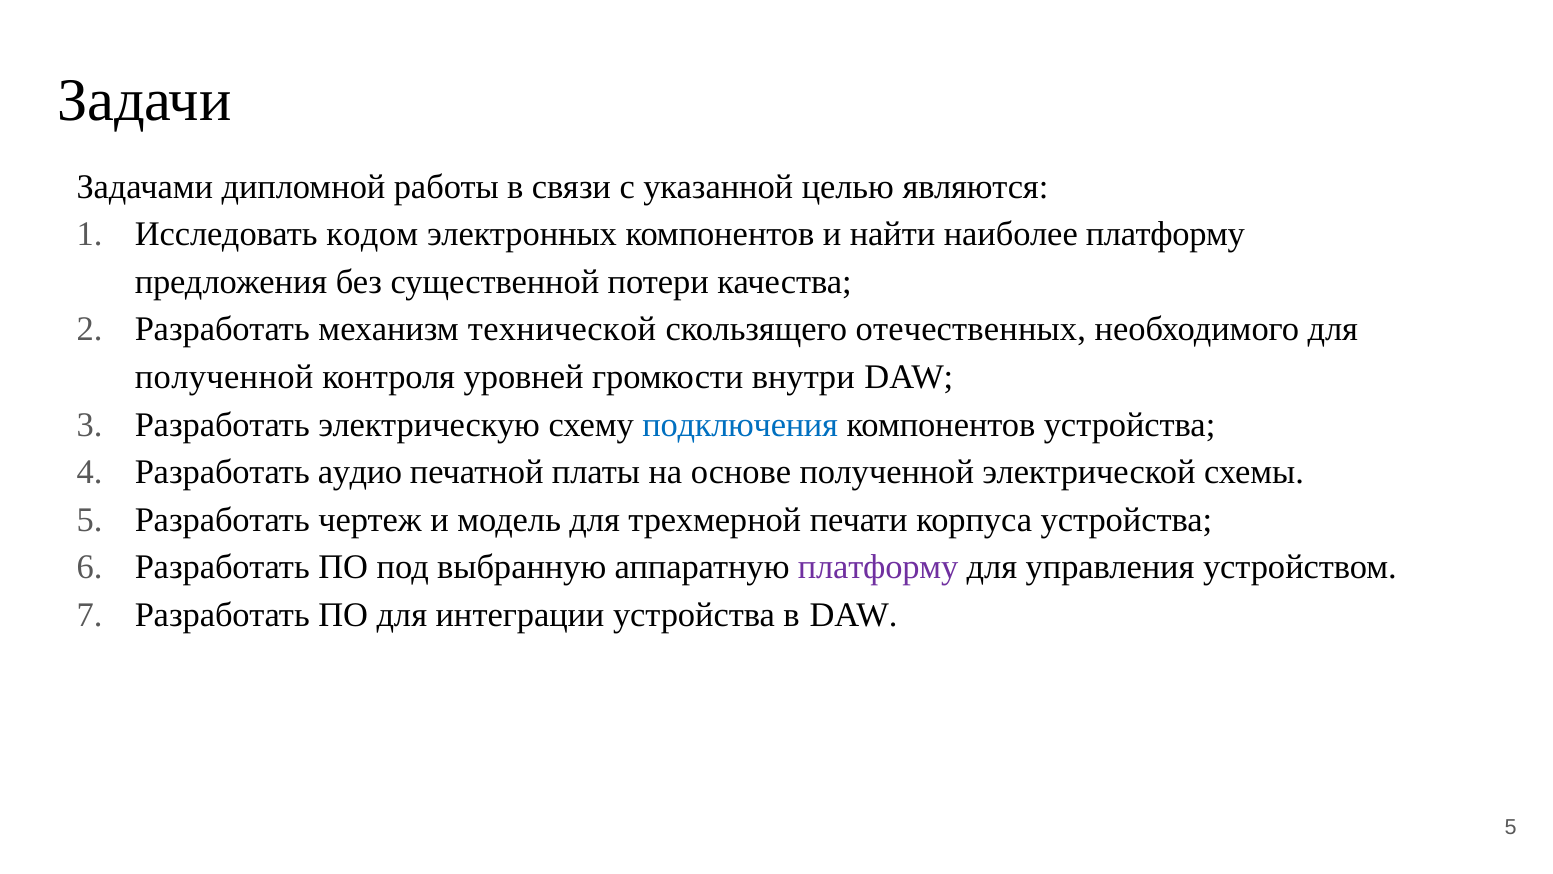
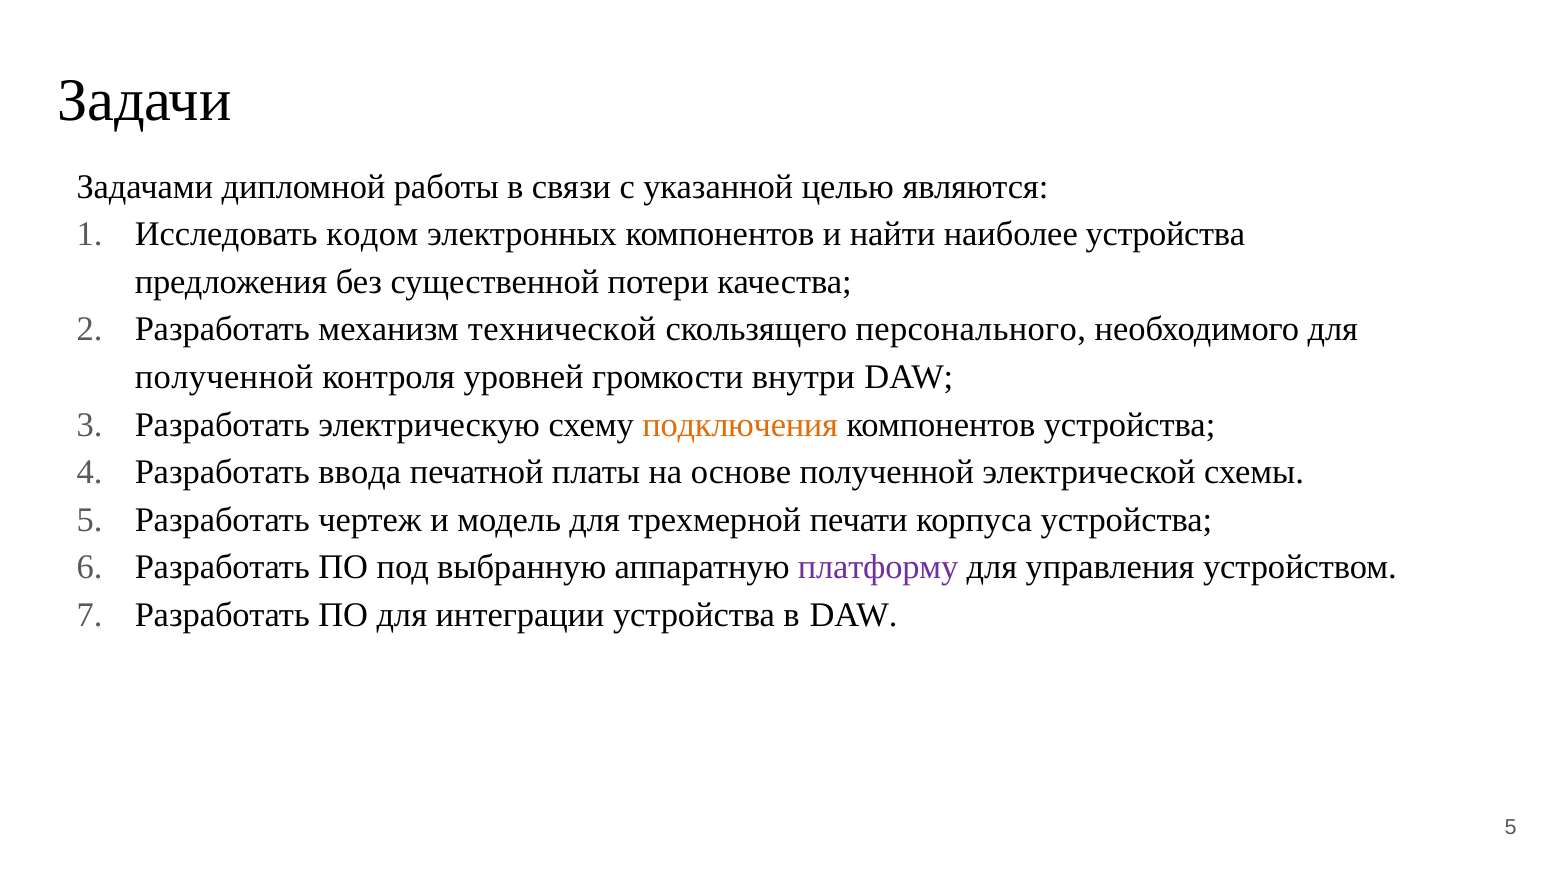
наиболее платформу: платформу -> устройства
отечественных: отечественных -> персонального
подключения colour: blue -> orange
аудио: аудио -> ввода
